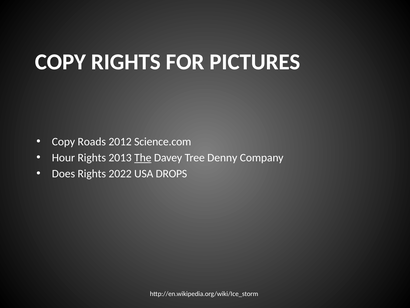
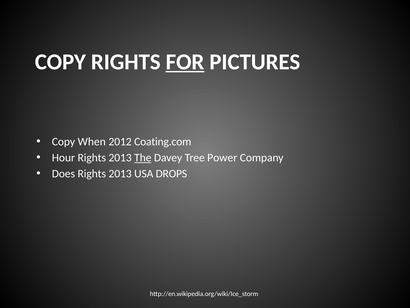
FOR underline: none -> present
Roads: Roads -> When
Science.com: Science.com -> Coating.com
Denny: Denny -> Power
2022 at (120, 174): 2022 -> 2013
